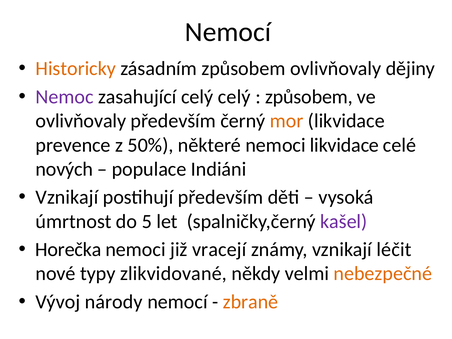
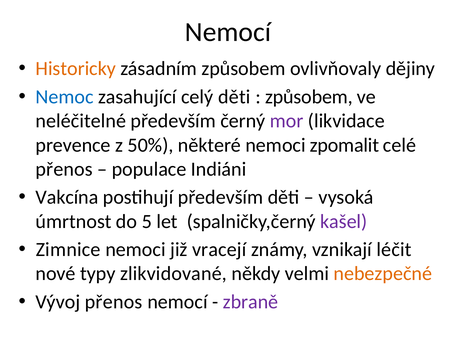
Nemoc colour: purple -> blue
celý celý: celý -> děti
ovlivňovaly at (81, 121): ovlivňovaly -> neléčitelné
mor colour: orange -> purple
nemoci likvidace: likvidace -> zpomalit
nových at (64, 169): nových -> přenos
Vznikají at (67, 197): Vznikají -> Vakcína
Horečka: Horečka -> Zimnice
Vývoj národy: národy -> přenos
zbraně colour: orange -> purple
